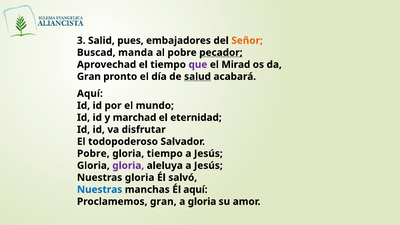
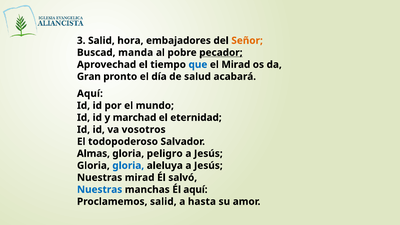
pues: pues -> hora
que colour: purple -> blue
salud underline: present -> none
disfrutar: disfrutar -> vosotros
Pobre at (93, 154): Pobre -> Almas
gloria tiempo: tiempo -> peligro
gloria at (128, 166) colour: purple -> blue
Nuestras gloria: gloria -> mirad
Proclamemos gran: gran -> salid
a gloria: gloria -> hasta
